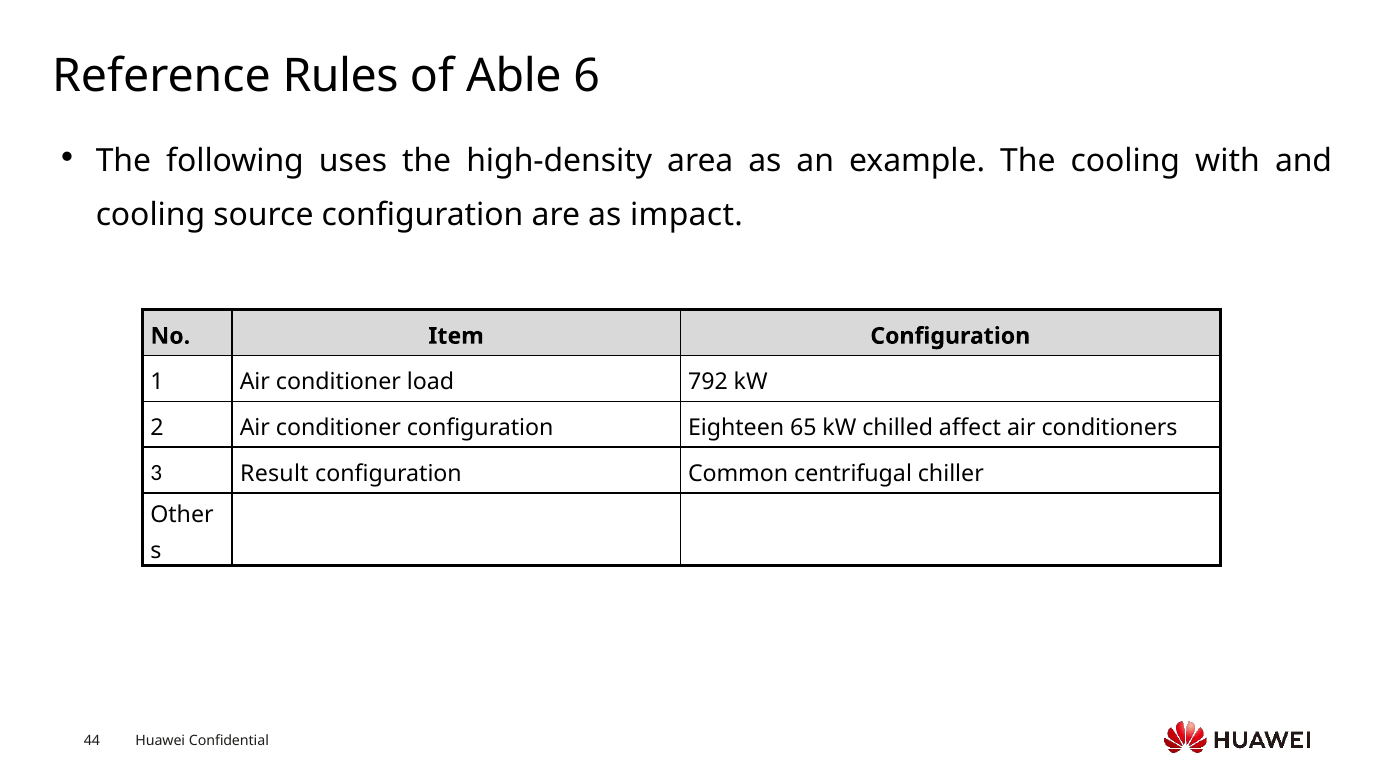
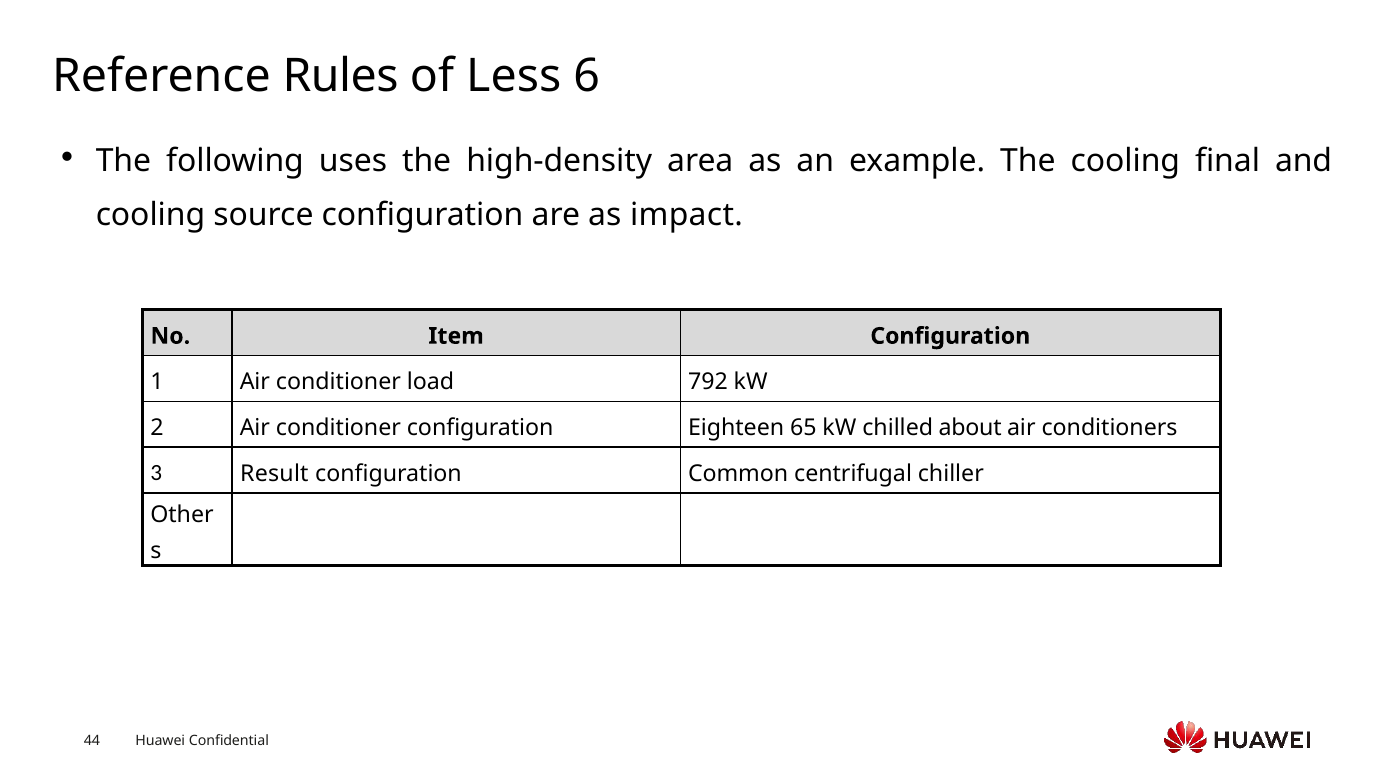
Able: Able -> Less
with: with -> final
affect: affect -> about
